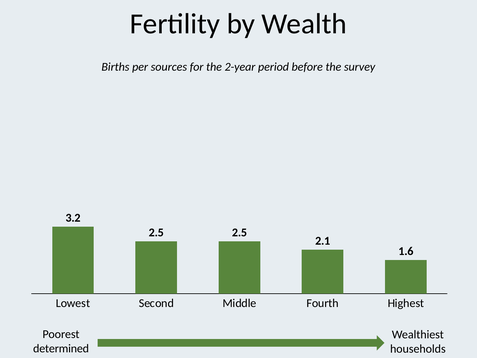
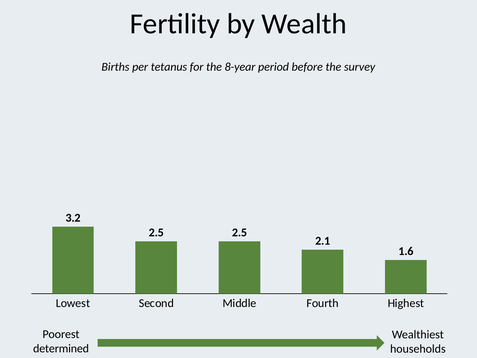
sources: sources -> tetanus
2-year: 2-year -> 8-year
